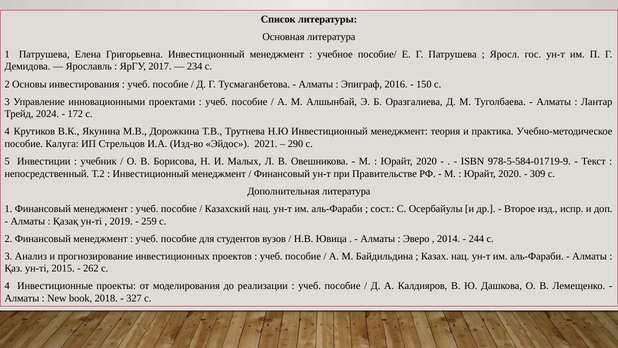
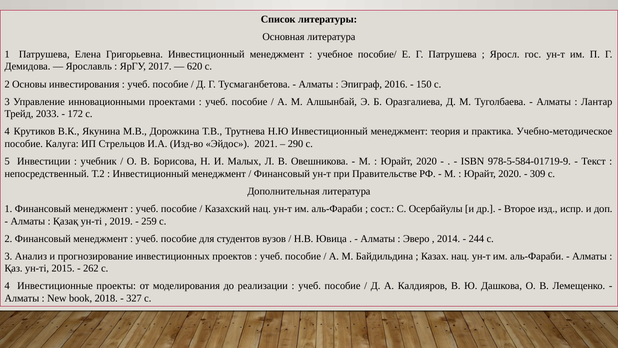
234: 234 -> 620
2024: 2024 -> 2033
